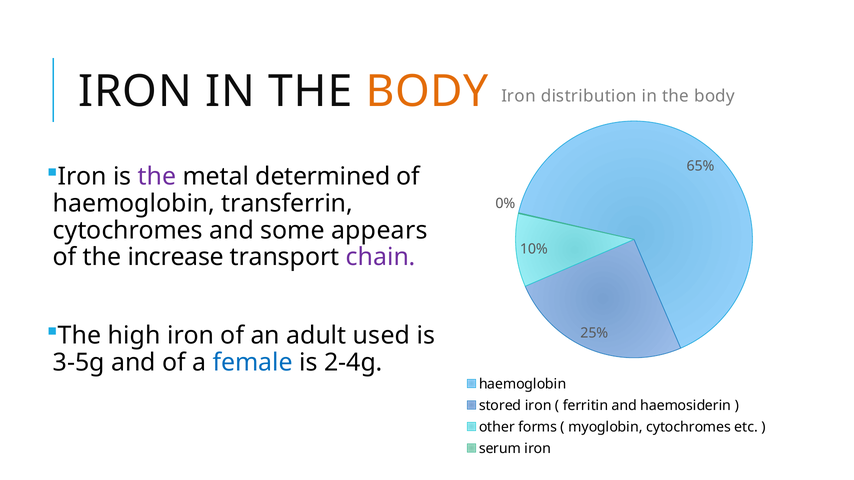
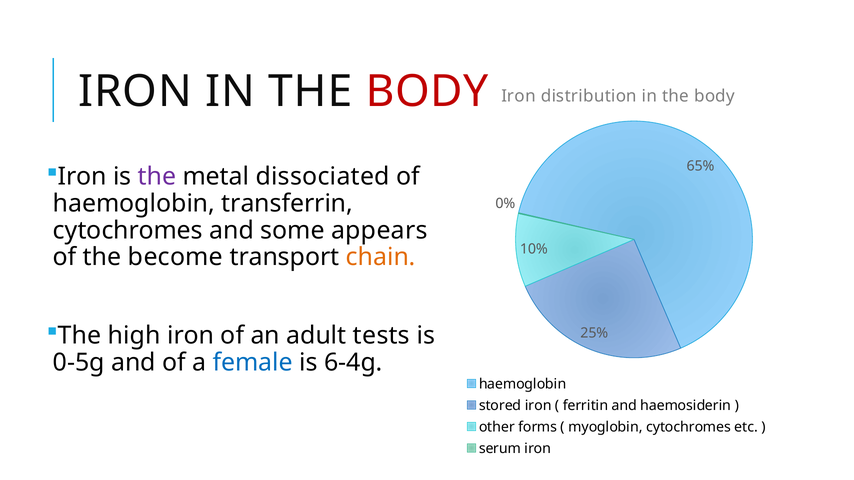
BODY at (427, 92) colour: orange -> red
determined: determined -> dissociated
increase: increase -> become
chain colour: purple -> orange
used: used -> tests
3-5g: 3-5g -> 0-5g
2-4g: 2-4g -> 6-4g
